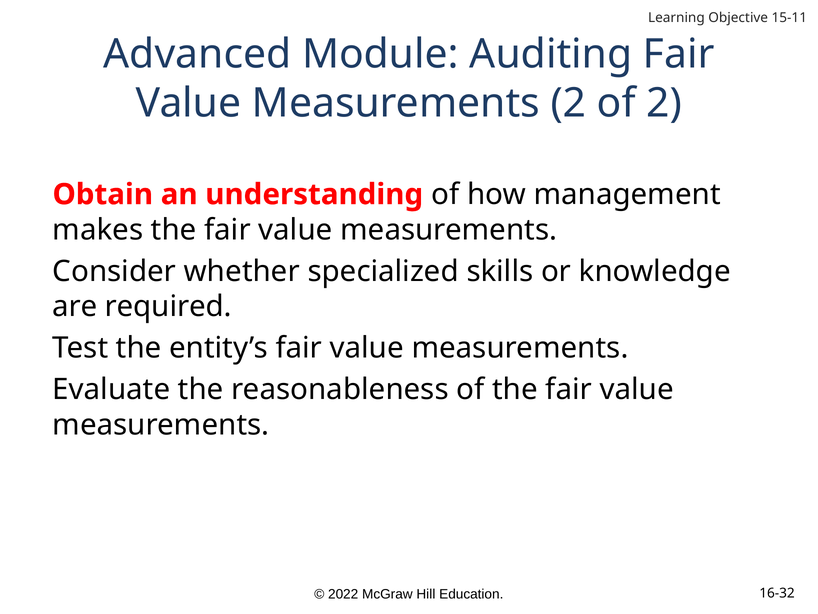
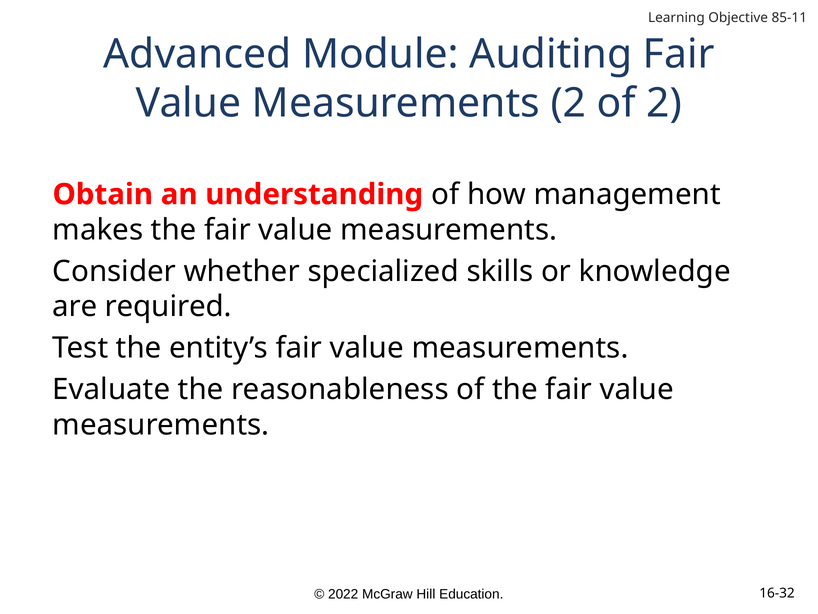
15-11: 15-11 -> 85-11
